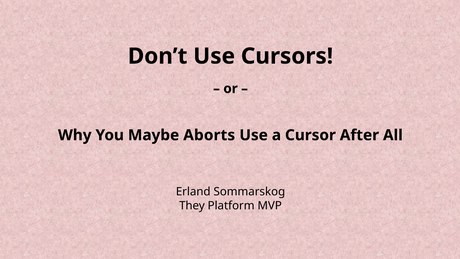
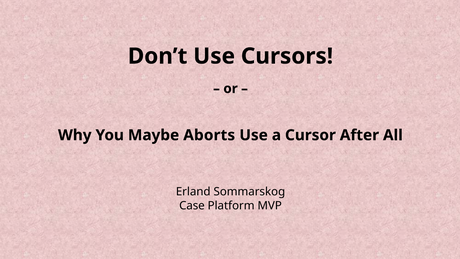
They: They -> Case
